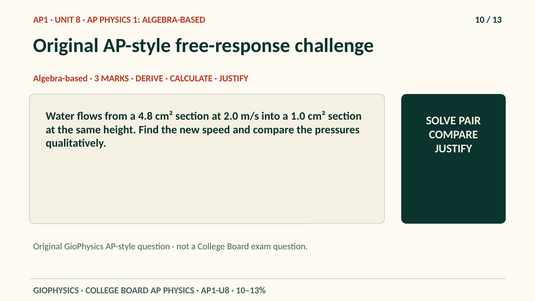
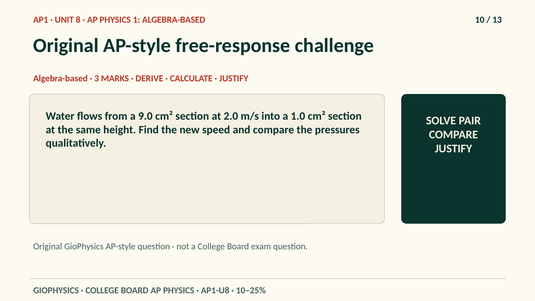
4.8: 4.8 -> 9.0
10–13%: 10–13% -> 10–25%
